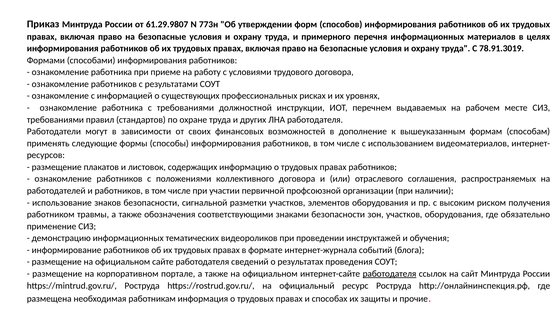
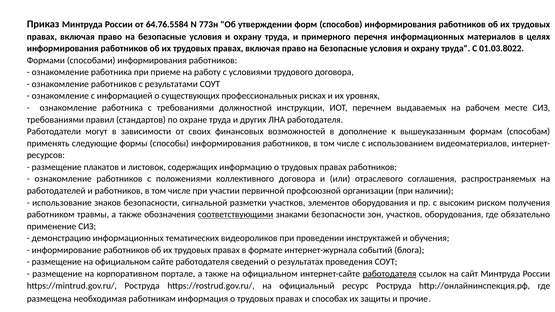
61.29.9807: 61.29.9807 -> 64.76.5584
78.91.3019: 78.91.3019 -> 01.03.8022
соответствующими underline: none -> present
